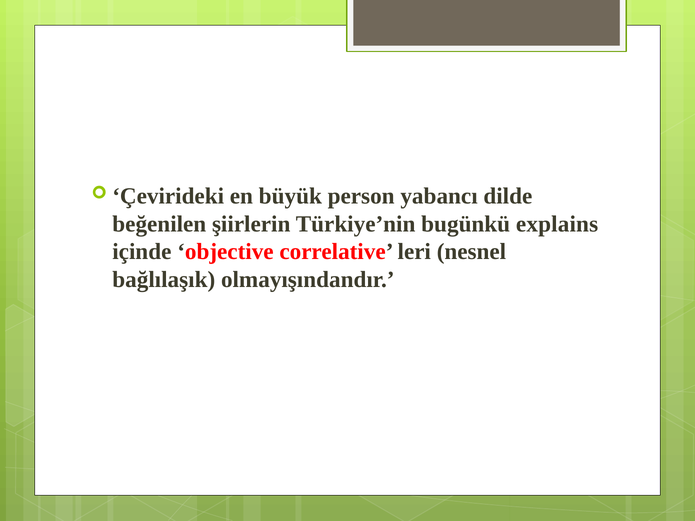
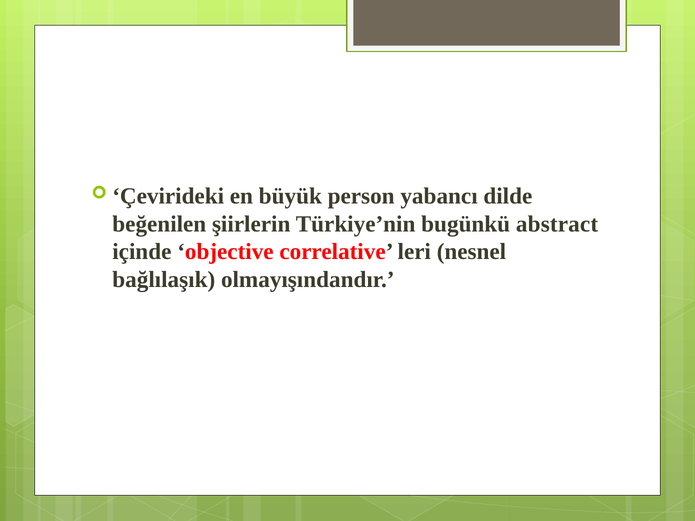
explains: explains -> abstract
